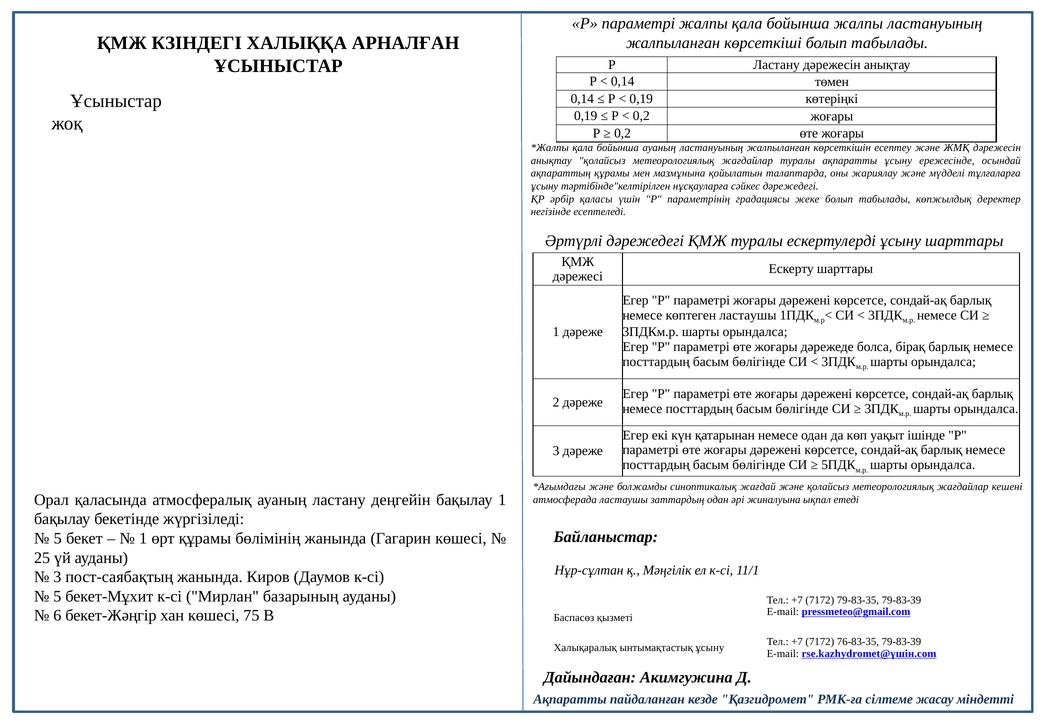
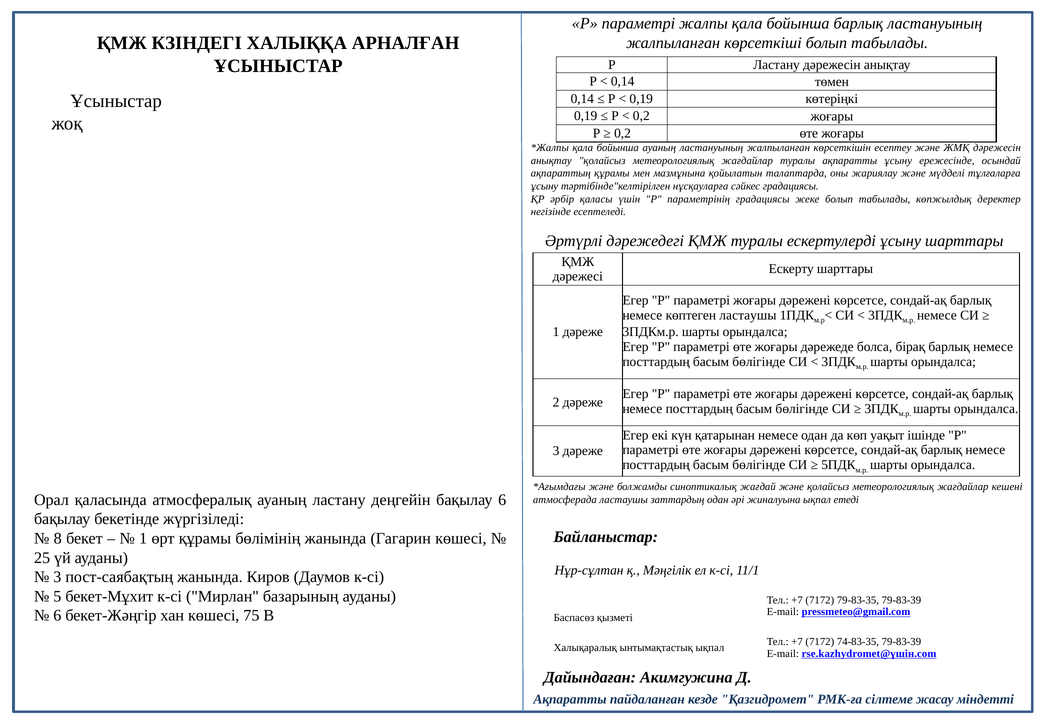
бойынша жалпы: жалпы -> барлық
сәйкес дәрежедегі: дәрежедегі -> градациясы
бақылау 1: 1 -> 6
5 at (58, 539): 5 -> 8
76-83-35: 76-83-35 -> 74-83-35
ынтымақтастық ұсыну: ұсыну -> ықпал
